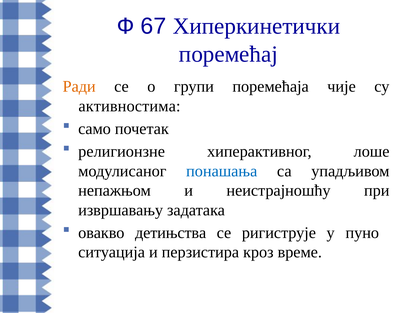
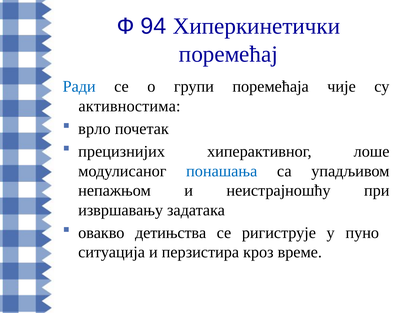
67: 67 -> 94
Ради colour: orange -> blue
само: само -> врло
религионзне: религионзне -> прецизнијих
